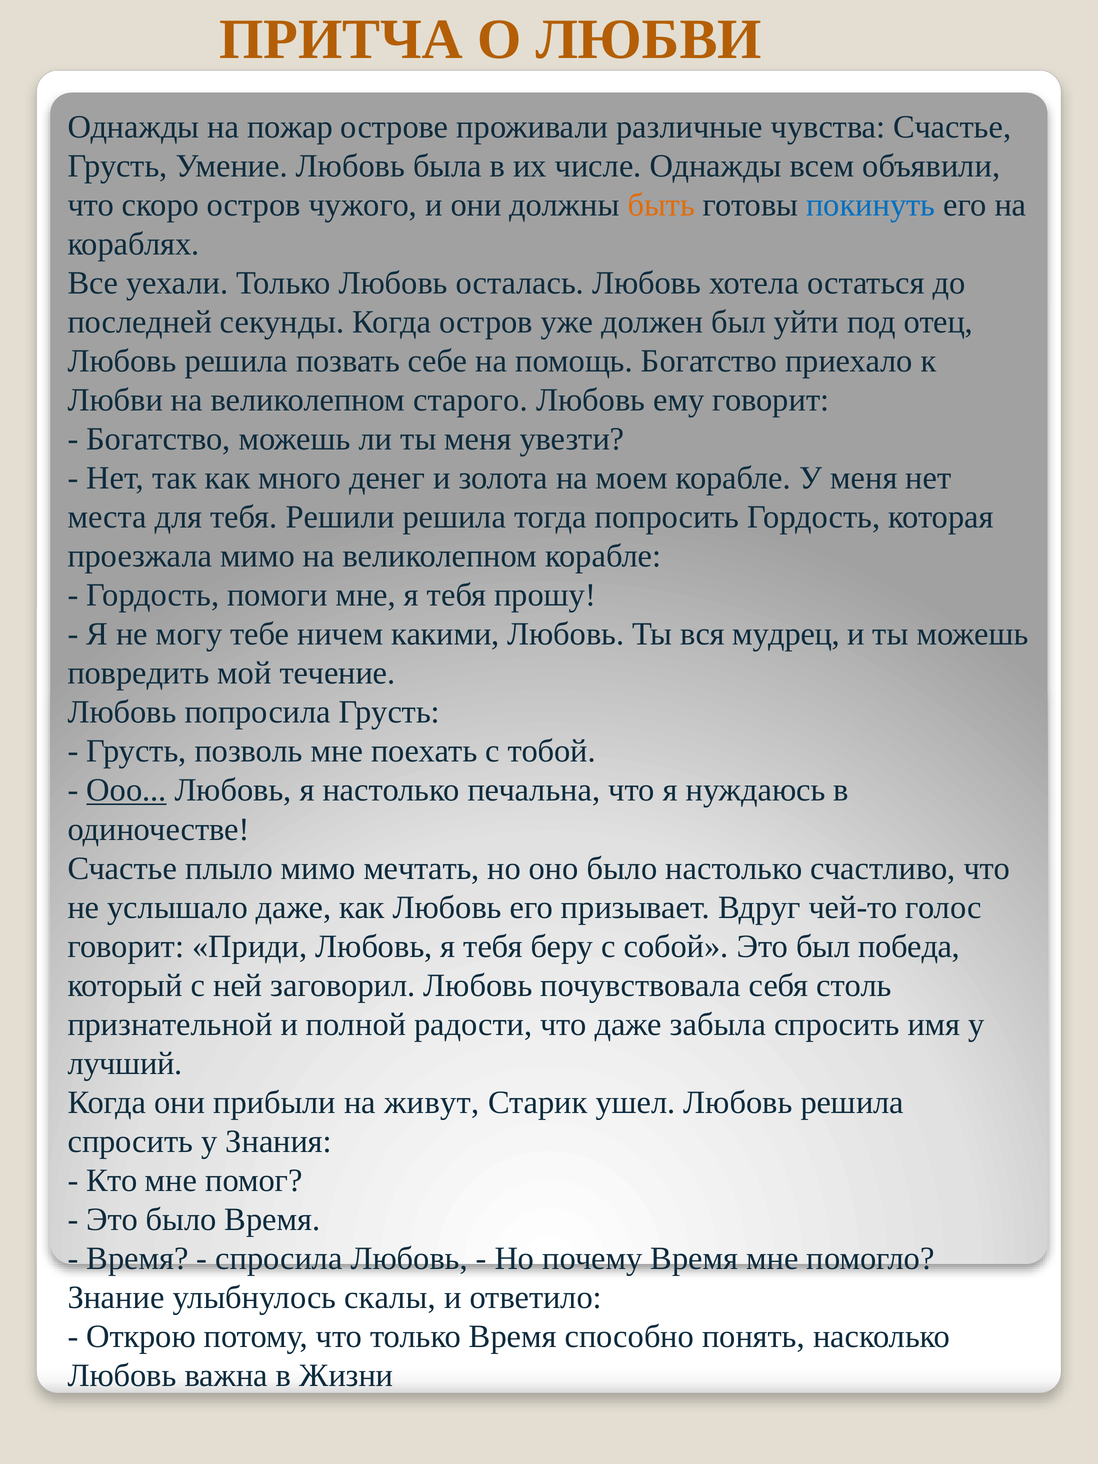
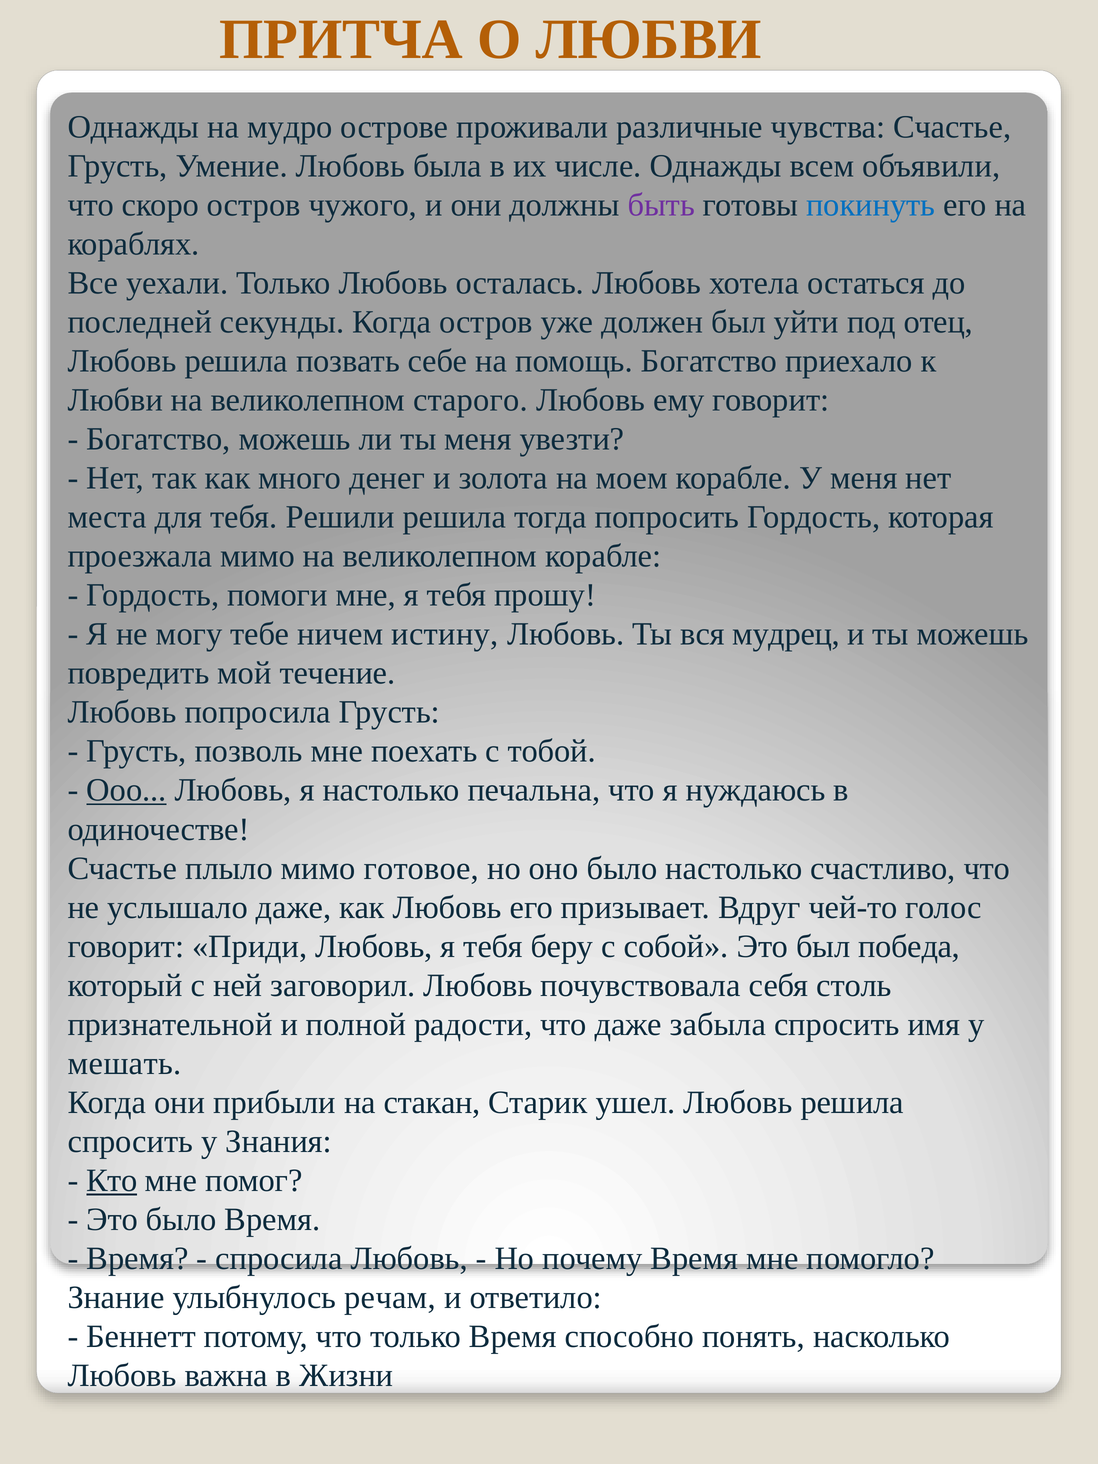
пожар: пожар -> мудро
быть colour: orange -> purple
какими: какими -> истину
мечтать: мечтать -> готовое
лучший: лучший -> мешать
живут: живут -> стакан
Кто underline: none -> present
скалы: скалы -> речам
Открою: Открою -> Беннетт
